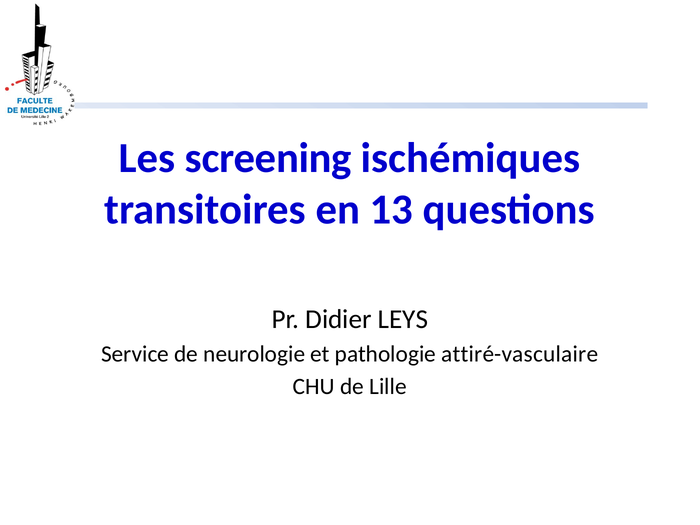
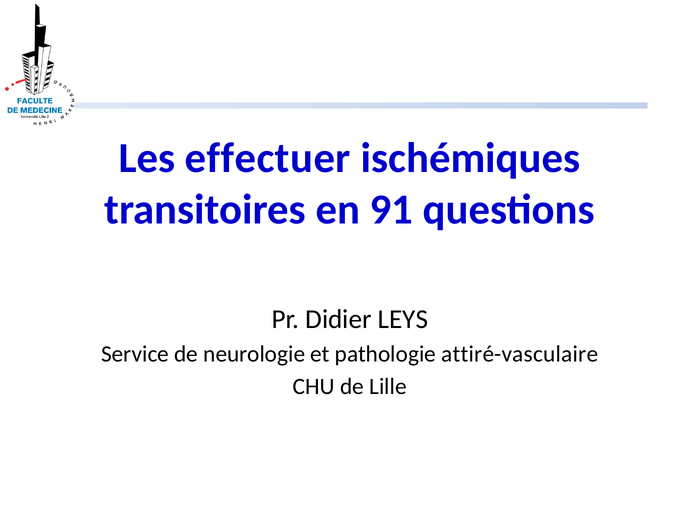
screening: screening -> effectuer
13: 13 -> 91
